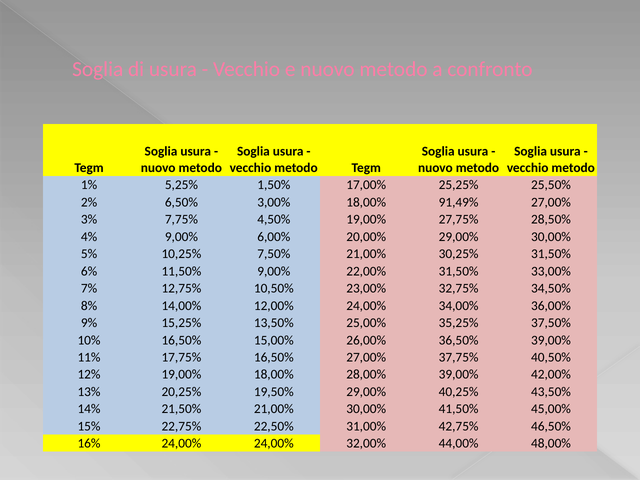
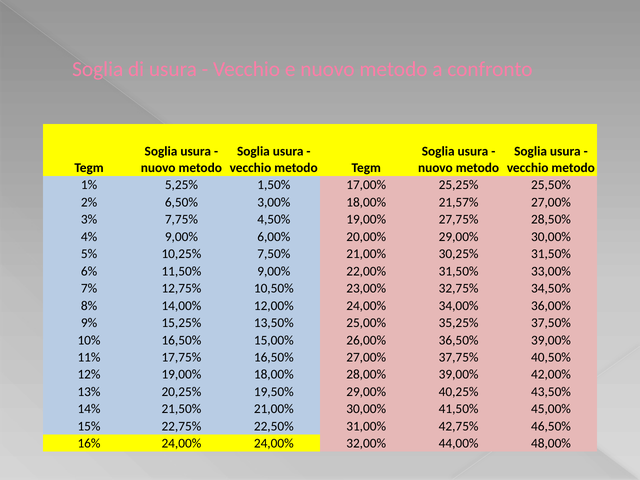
91,49%: 91,49% -> 21,57%
